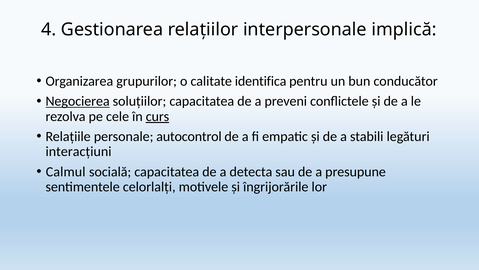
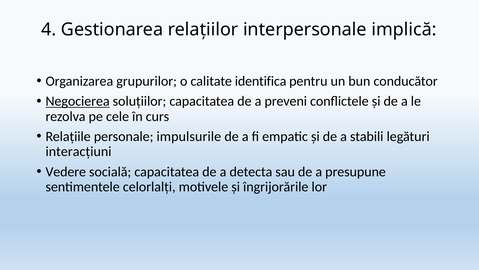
curs underline: present -> none
autocontrol: autocontrol -> impulsurile
Calmul: Calmul -> Vedere
